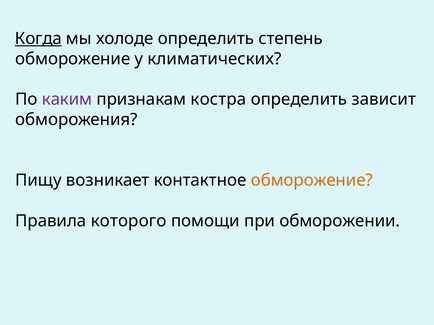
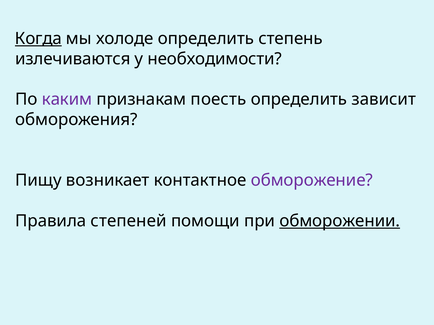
обморожение at (73, 59): обморожение -> излечиваются
климатических: климатических -> необходимости
костра: костра -> поесть
обморожение at (312, 181) colour: orange -> purple
которого: которого -> степеней
обморожении underline: none -> present
